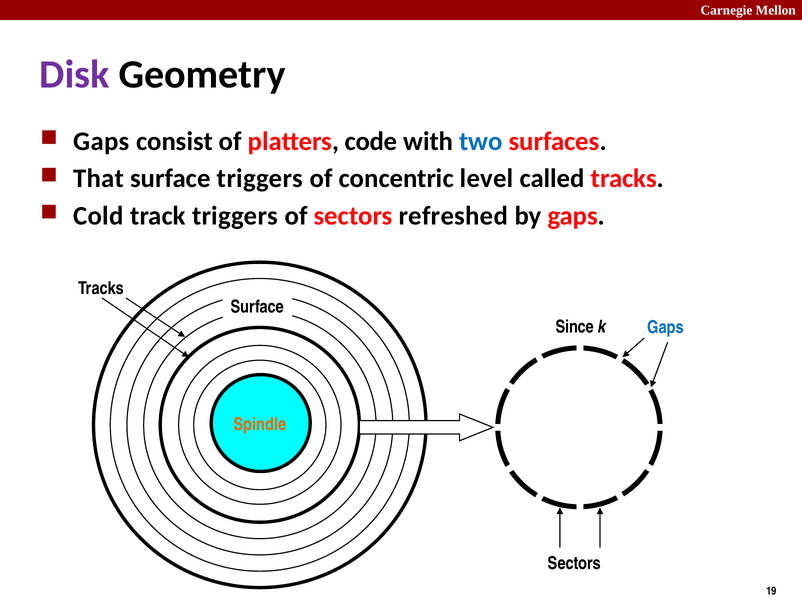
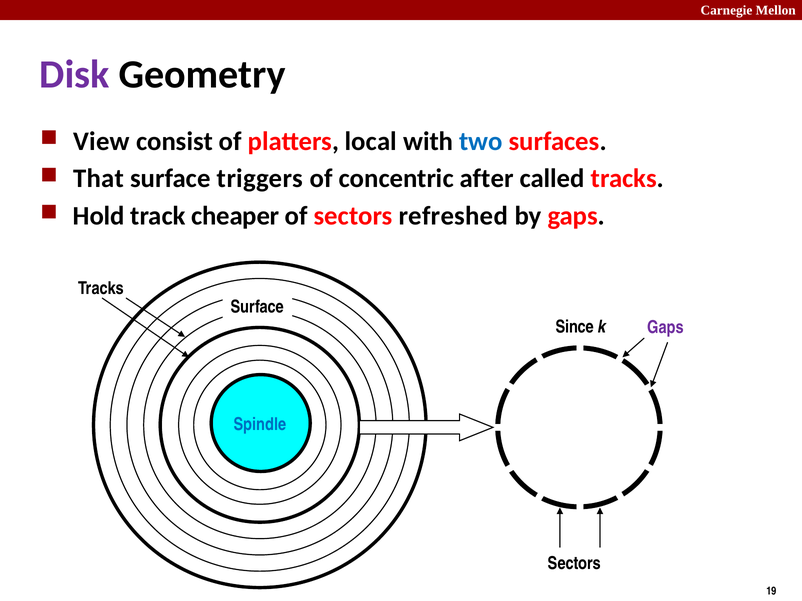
Gaps at (101, 141): Gaps -> View
code: code -> local
level: level -> after
Cold: Cold -> Hold
track triggers: triggers -> cheaper
Gaps at (666, 328) colour: blue -> purple
Spindle colour: orange -> blue
